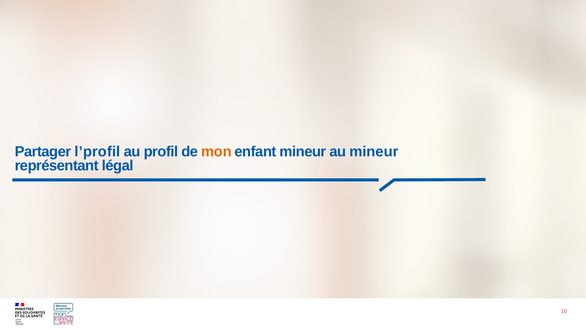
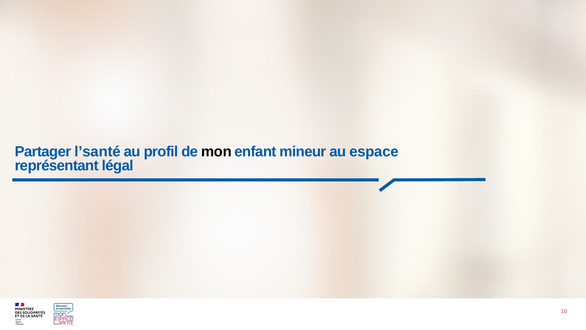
l’profil: l’profil -> l’santé
mon colour: orange -> black
au mineur: mineur -> espace
